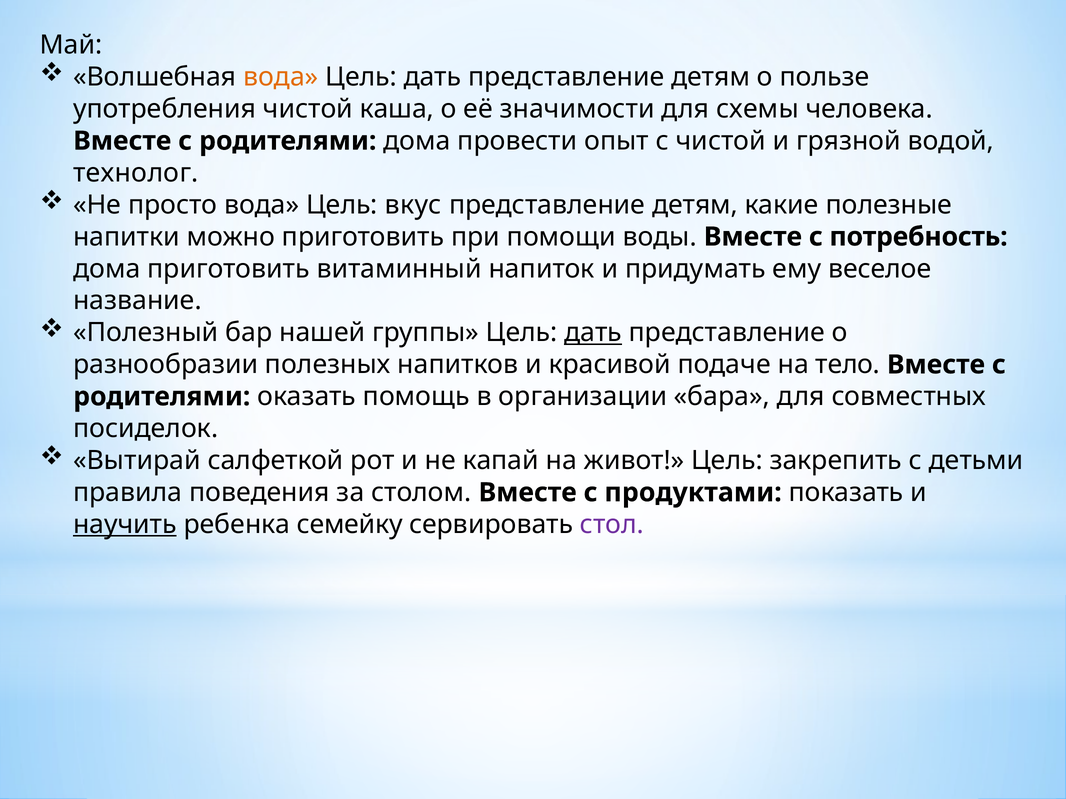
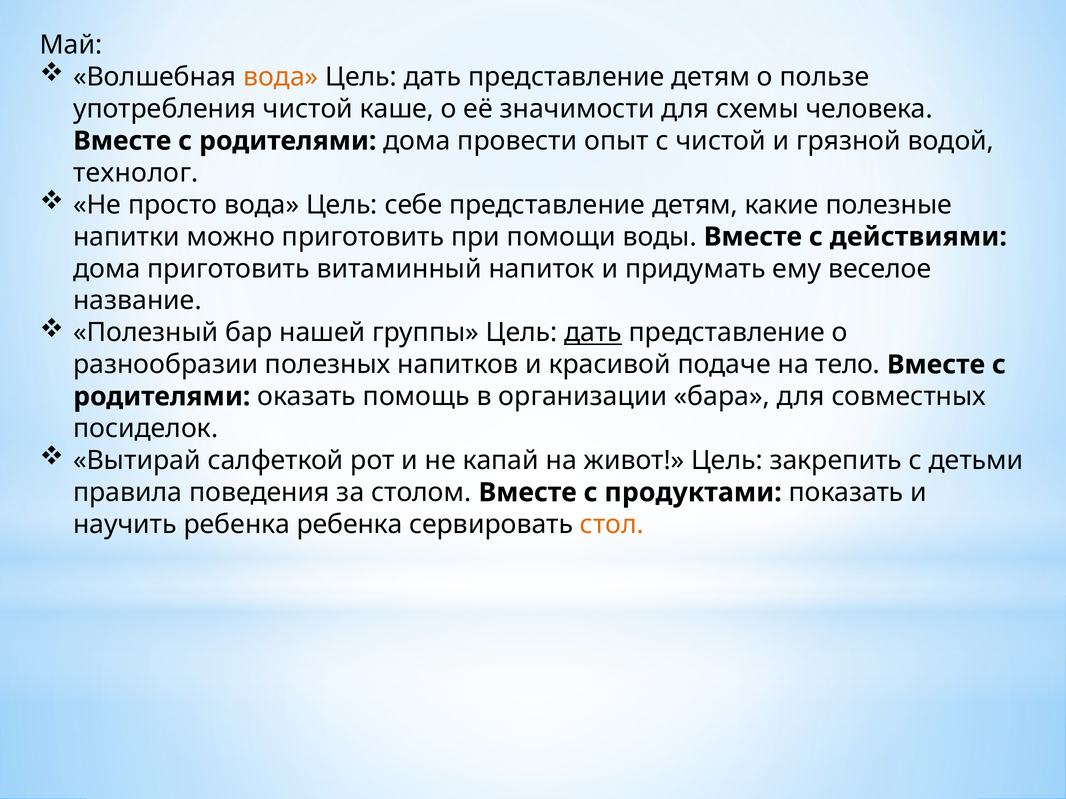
каша: каша -> каше
вкус: вкус -> себе
потребность: потребность -> действиями
научить underline: present -> none
ребенка семейку: семейку -> ребенка
стол colour: purple -> orange
